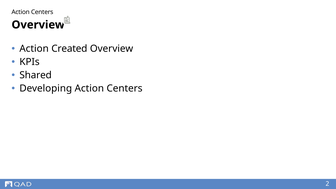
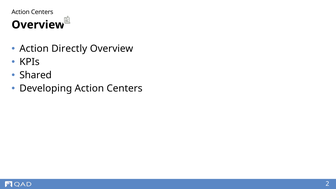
Created: Created -> Directly
